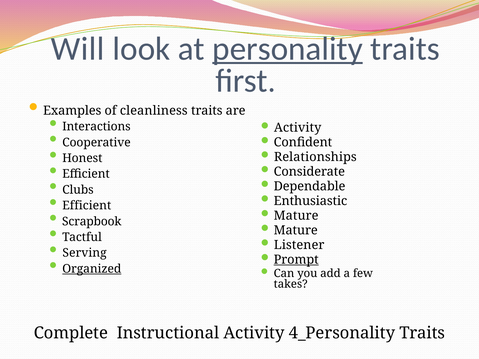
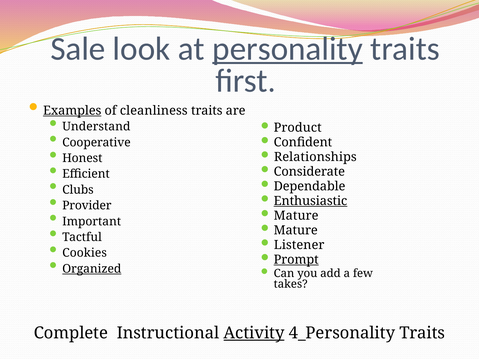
Will: Will -> Sale
Examples underline: none -> present
Interactions: Interactions -> Understand
Activity at (298, 128): Activity -> Product
Enthusiastic underline: none -> present
Efficient at (87, 206): Efficient -> Provider
Scrapbook: Scrapbook -> Important
Serving: Serving -> Cookies
Activity at (254, 333) underline: none -> present
